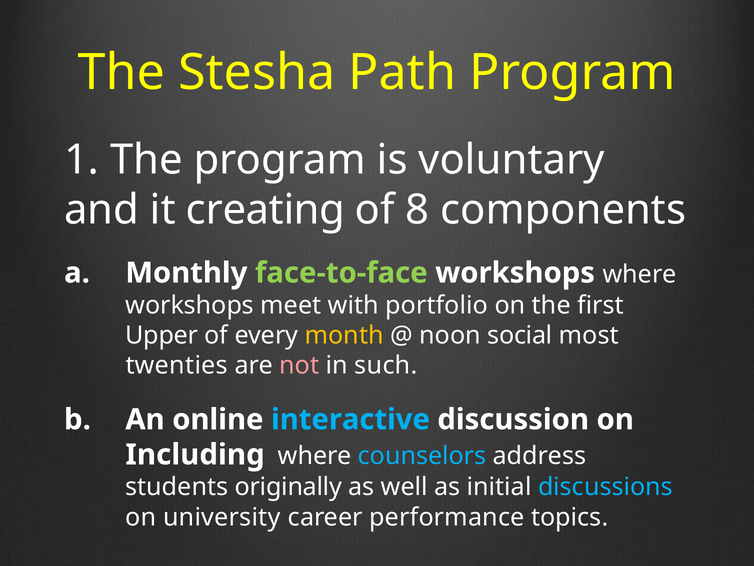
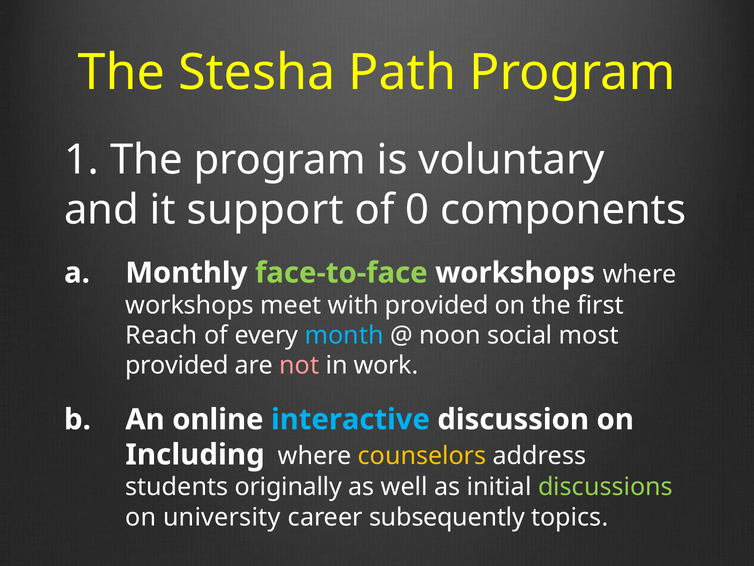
creating: creating -> support
8: 8 -> 0
with portfolio: portfolio -> provided
Upper: Upper -> Reach
month colour: yellow -> light blue
twenties at (177, 365): twenties -> provided
such: such -> work
counselors colour: light blue -> yellow
discussions colour: light blue -> light green
performance: performance -> subsequently
